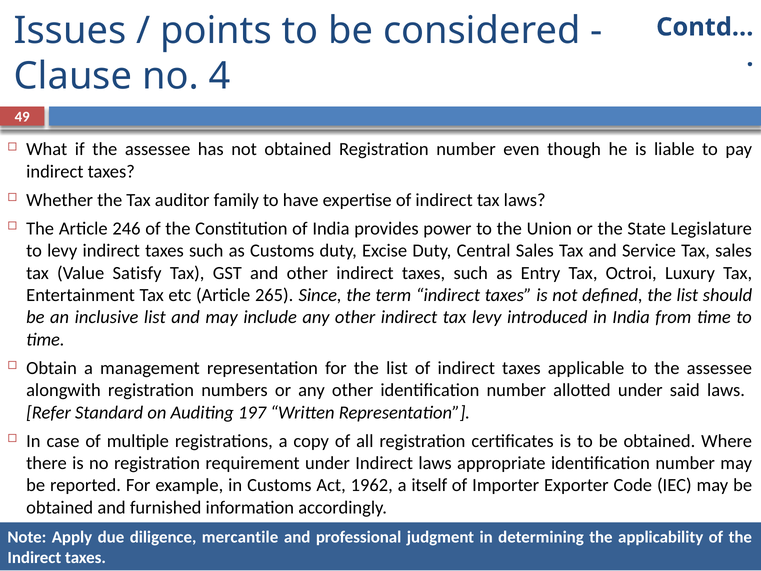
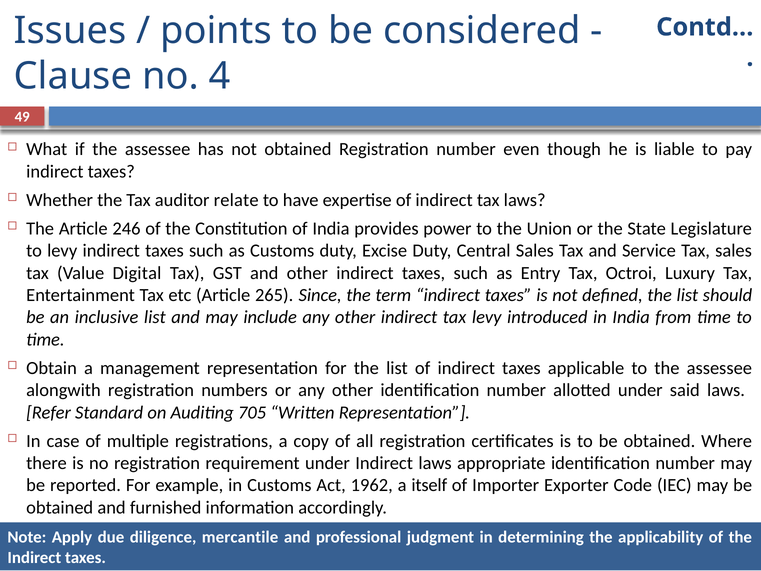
family: family -> relate
Satisfy: Satisfy -> Digital
197: 197 -> 705
